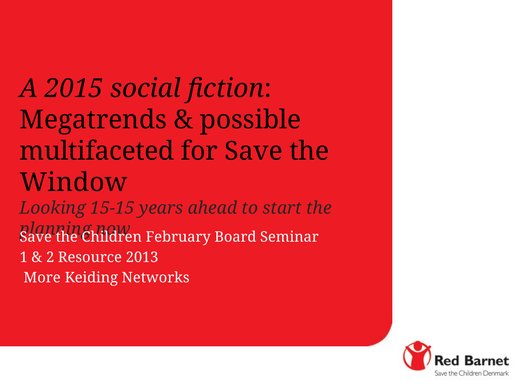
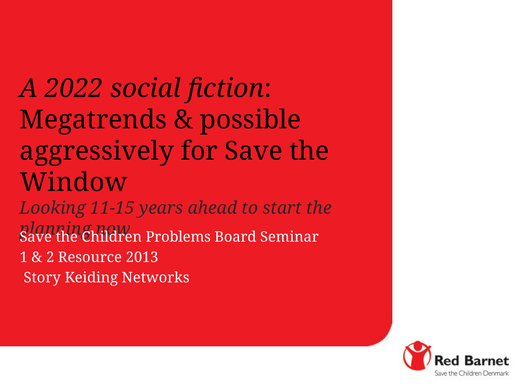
2015: 2015 -> 2022
multifaceted: multifaceted -> aggressively
15-15: 15-15 -> 11-15
February: February -> Problems
More: More -> Story
